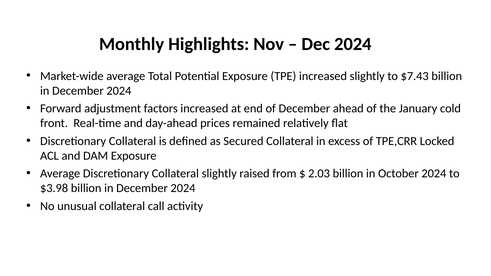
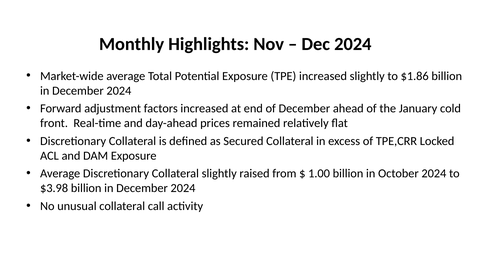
$7.43: $7.43 -> $1.86
2.03: 2.03 -> 1.00
